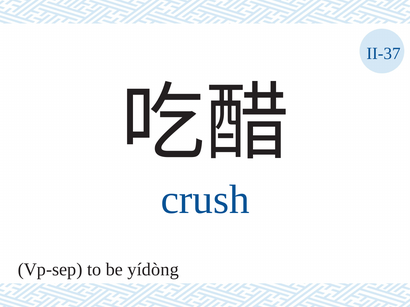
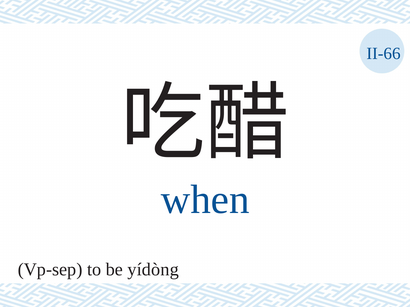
II-37: II-37 -> II-66
crush: crush -> when
